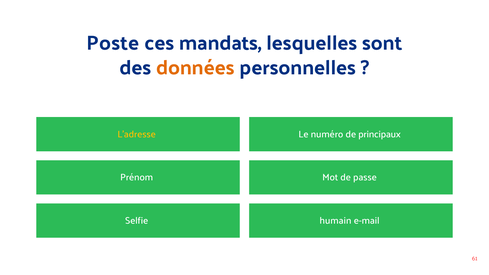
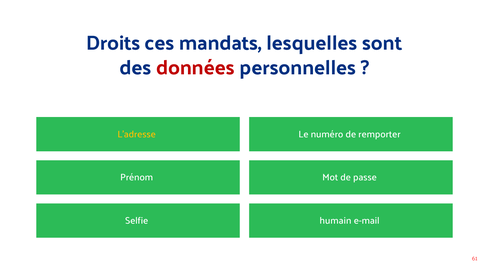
Poste: Poste -> Droits
données colour: orange -> red
principaux: principaux -> remporter
